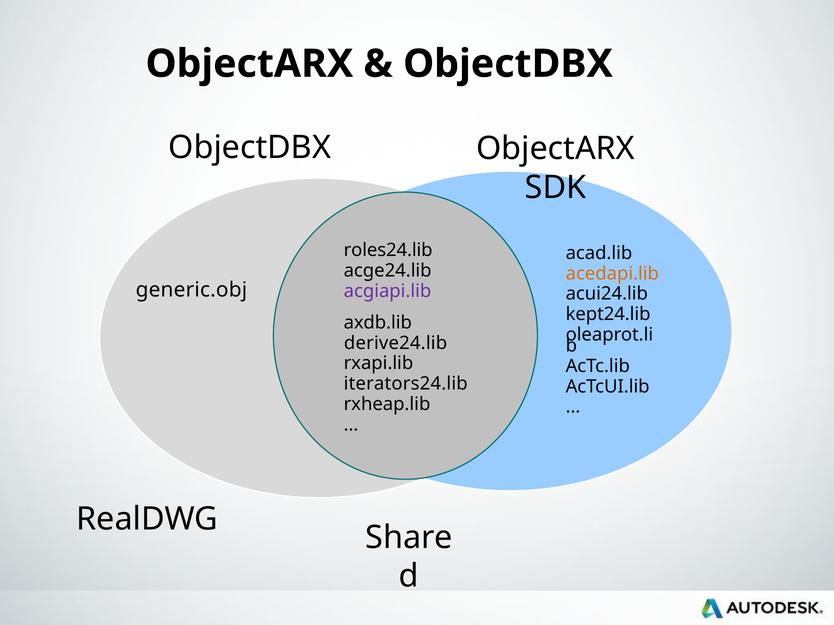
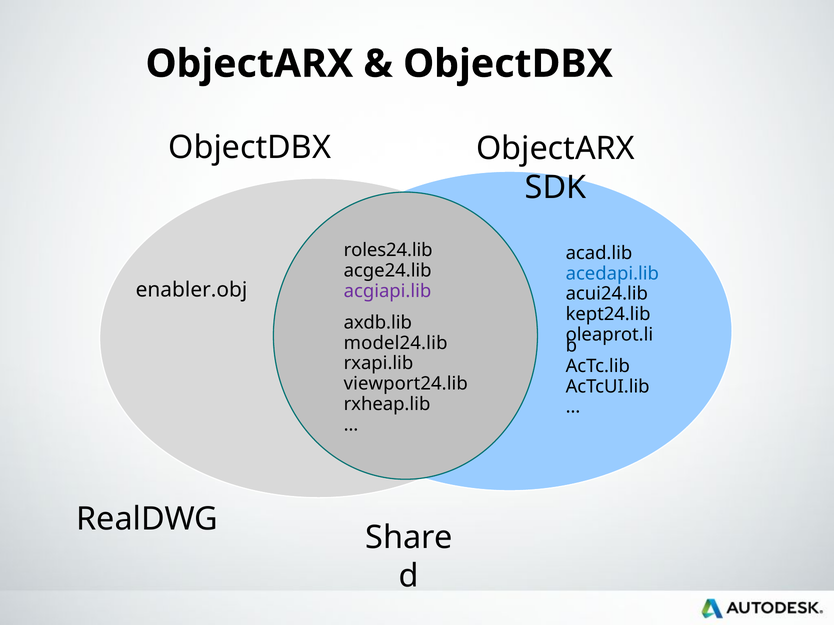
acedapi.lib colour: orange -> blue
generic.obj: generic.obj -> enabler.obj
derive24.lib: derive24.lib -> model24.lib
iterators24.lib: iterators24.lib -> viewport24.lib
